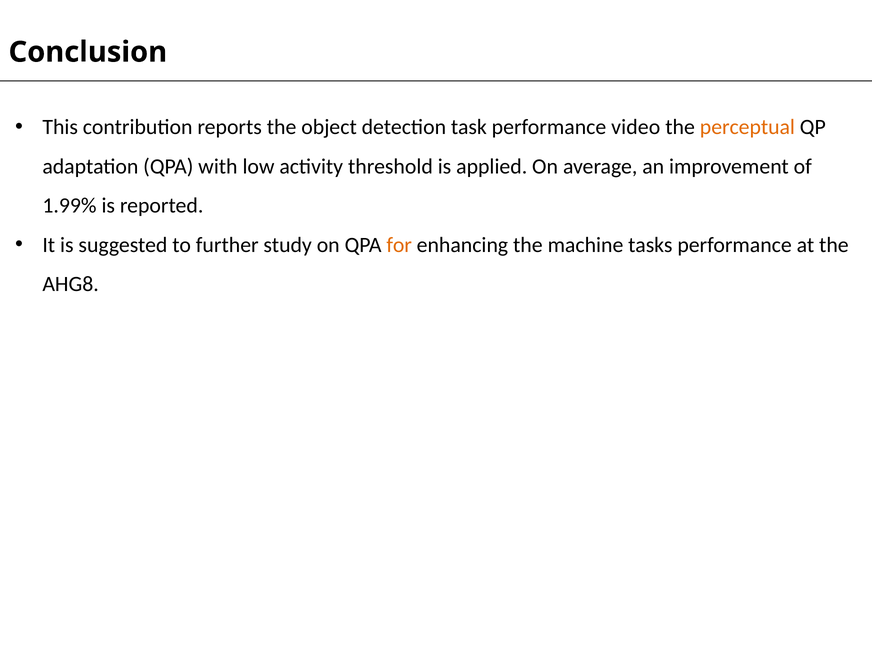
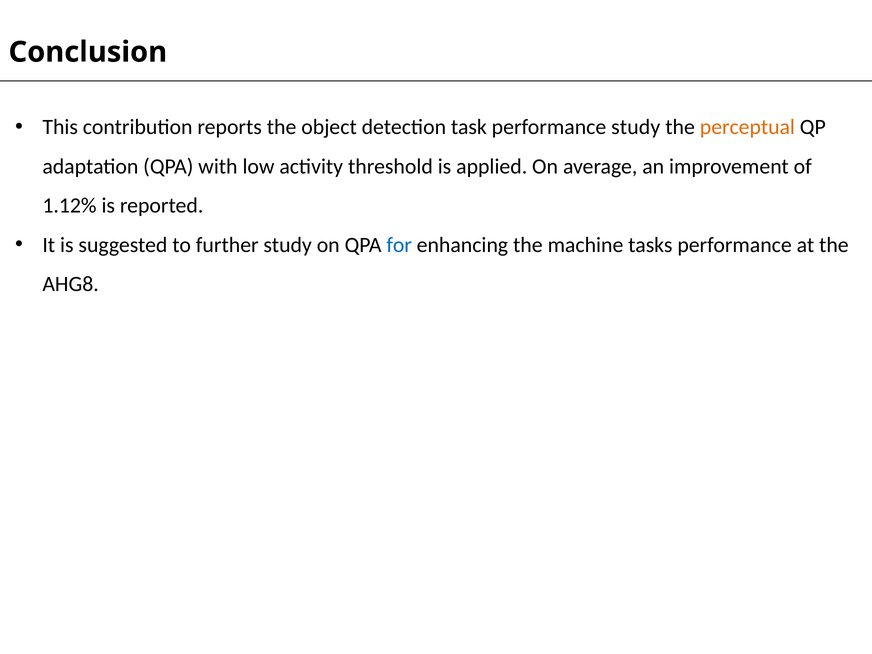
performance video: video -> study
1.99%: 1.99% -> 1.12%
for colour: orange -> blue
